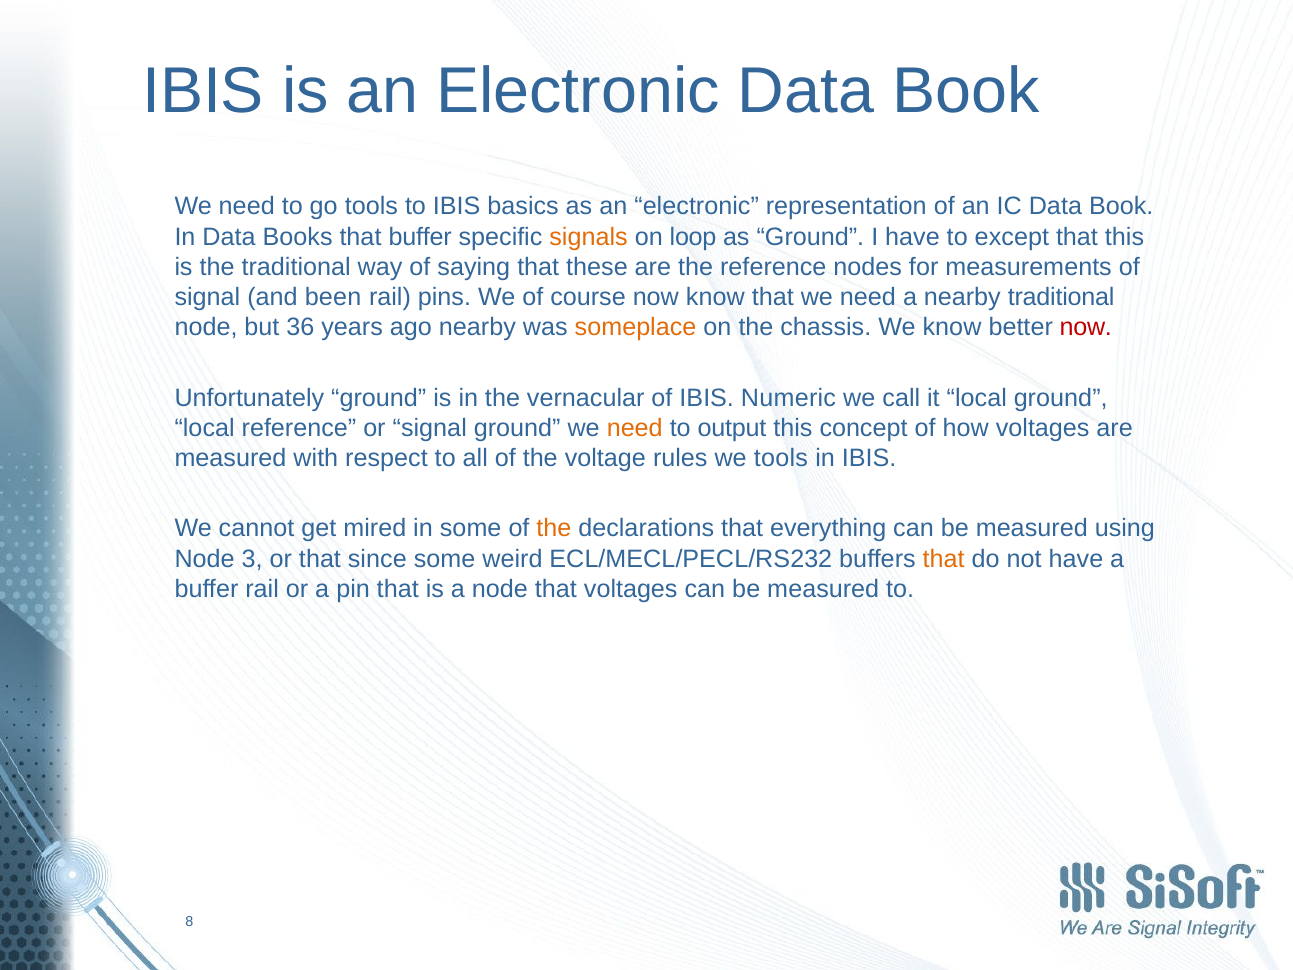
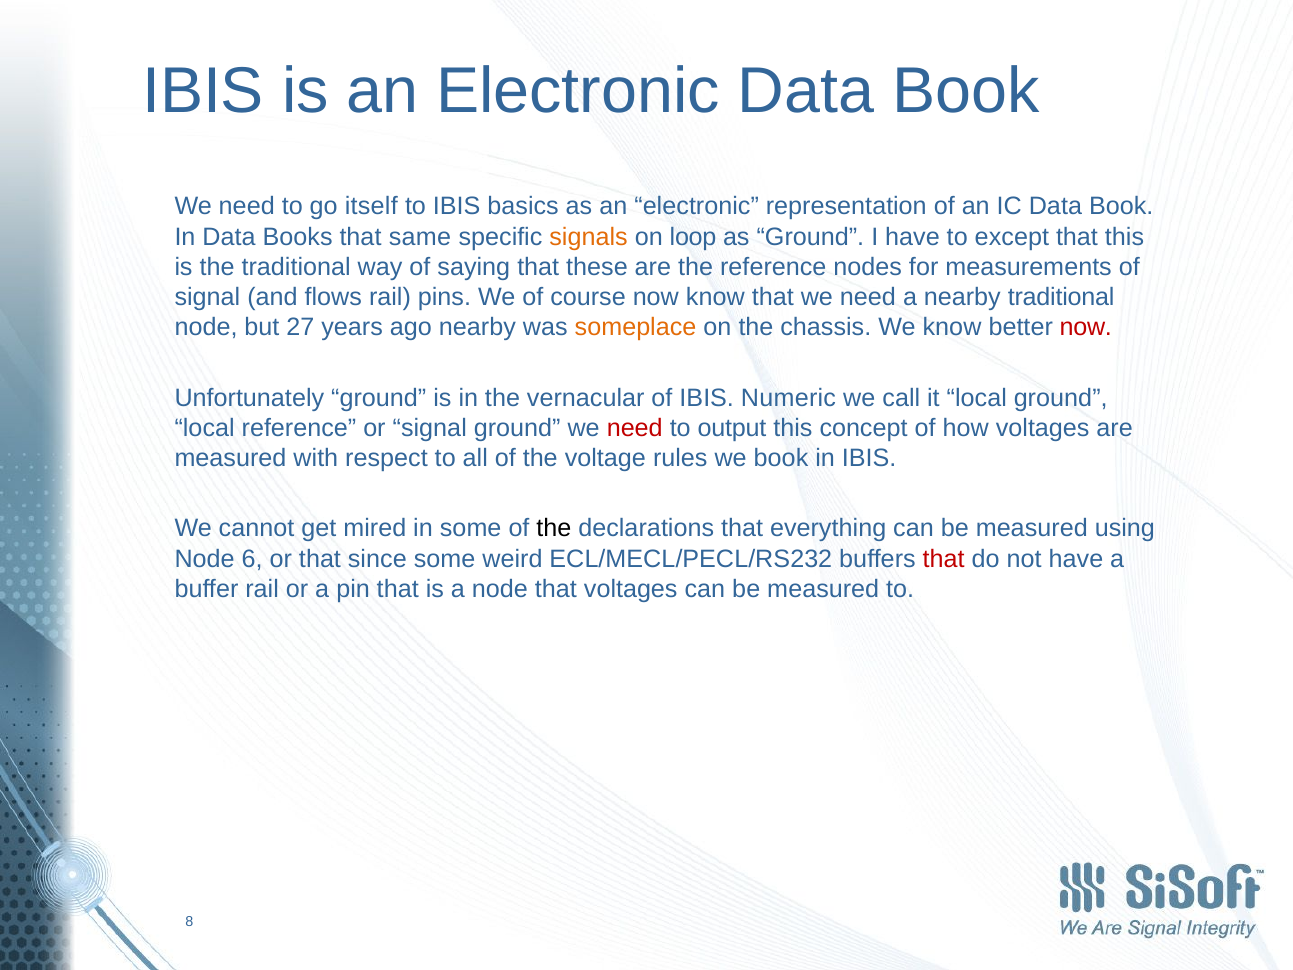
go tools: tools -> itself
that buffer: buffer -> same
been: been -> flows
36: 36 -> 27
need at (635, 428) colour: orange -> red
we tools: tools -> book
the at (554, 528) colour: orange -> black
3: 3 -> 6
that at (944, 559) colour: orange -> red
